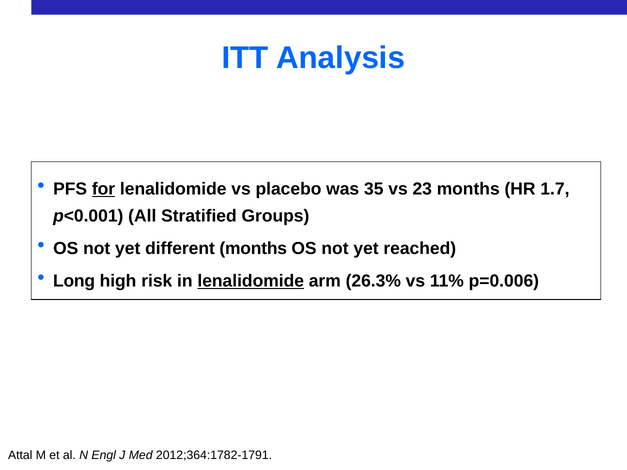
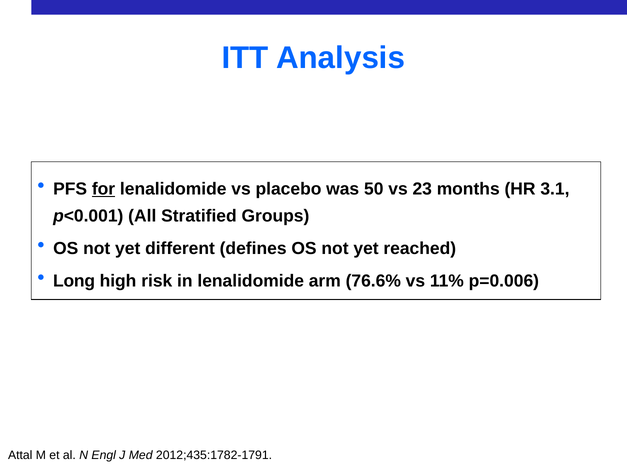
35: 35 -> 50
1.7: 1.7 -> 3.1
different months: months -> defines
lenalidomide at (251, 281) underline: present -> none
26.3%: 26.3% -> 76.6%
2012;364:1782-1791: 2012;364:1782-1791 -> 2012;435:1782-1791
